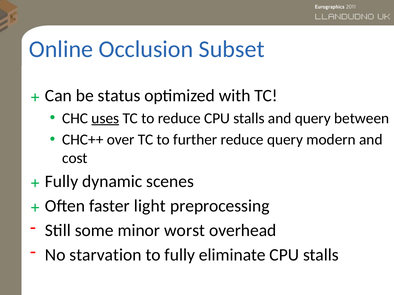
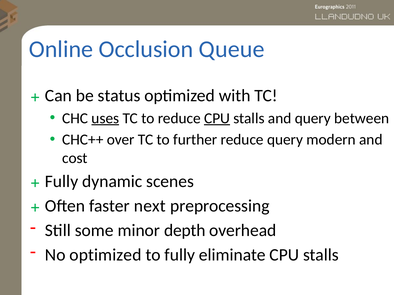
Subset: Subset -> Queue
CPU at (217, 118) underline: none -> present
light: light -> next
worst: worst -> depth
No starvation: starvation -> optimized
